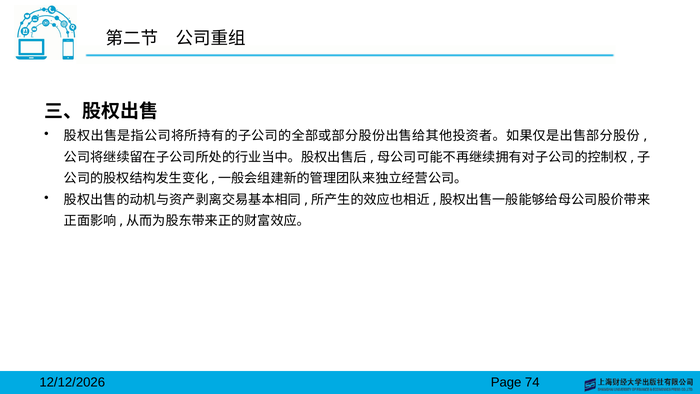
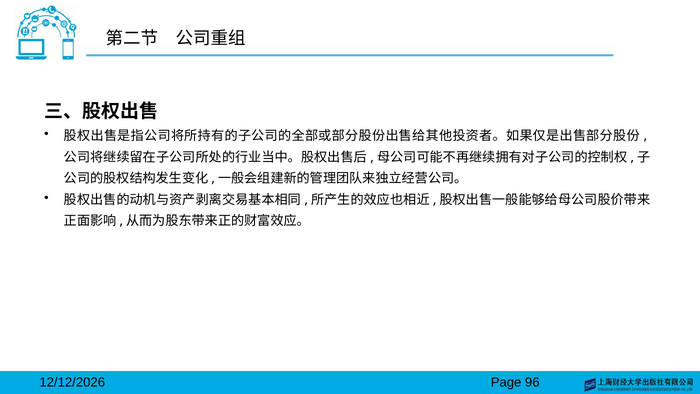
74: 74 -> 96
